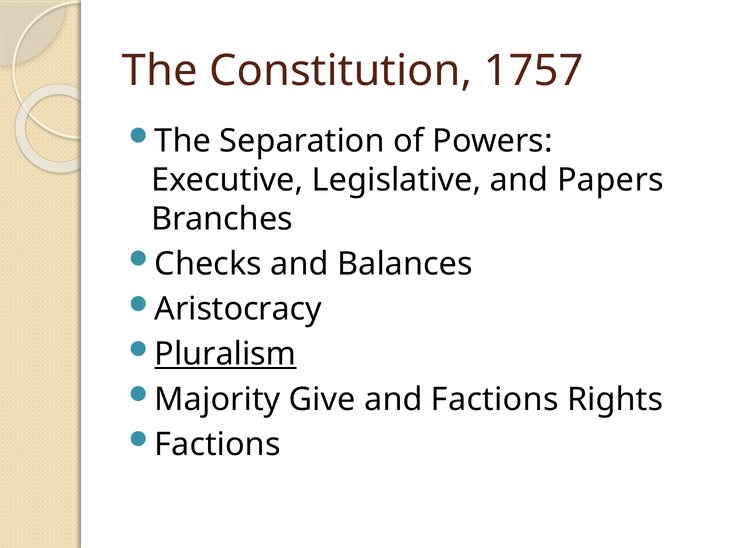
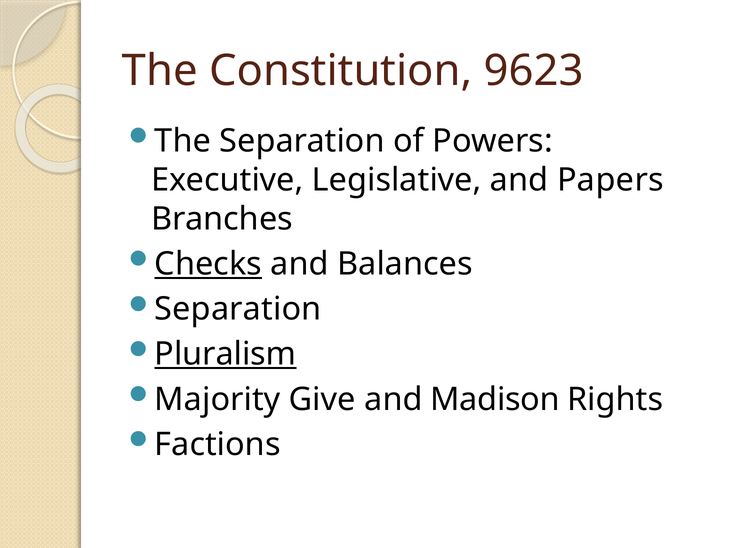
1757: 1757 -> 9623
Checks underline: none -> present
Aristocracy at (238, 309): Aristocracy -> Separation
and Factions: Factions -> Madison
